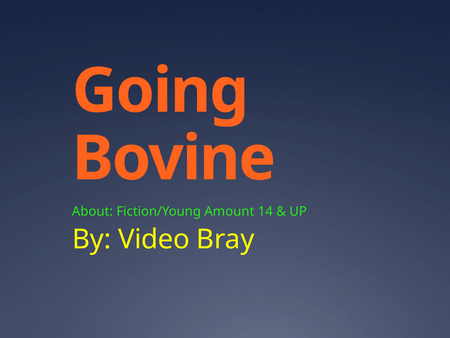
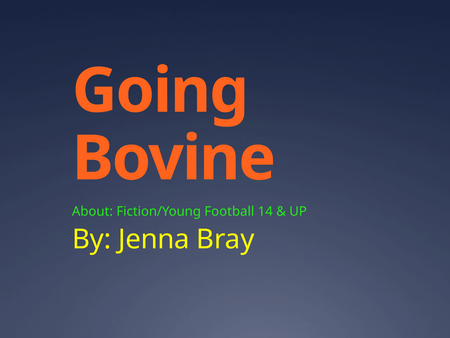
Amount: Amount -> Football
Video: Video -> Jenna
